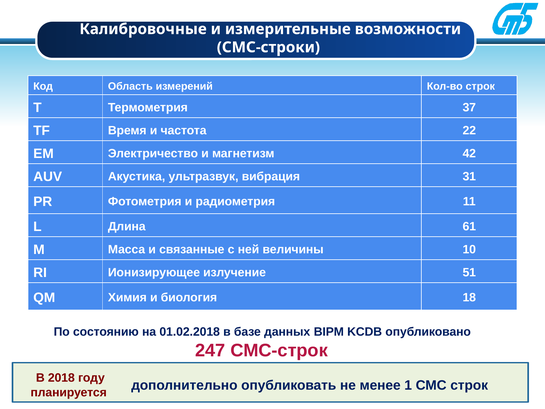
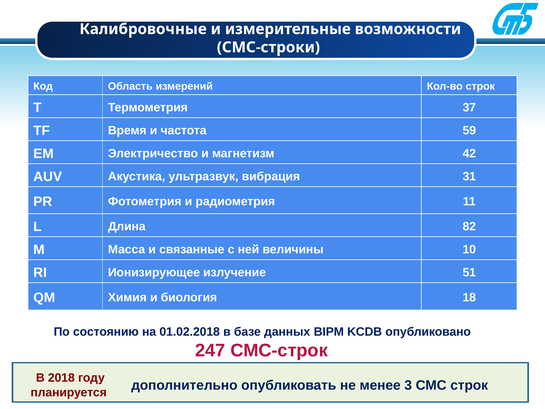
22: 22 -> 59
61: 61 -> 82
1: 1 -> 3
